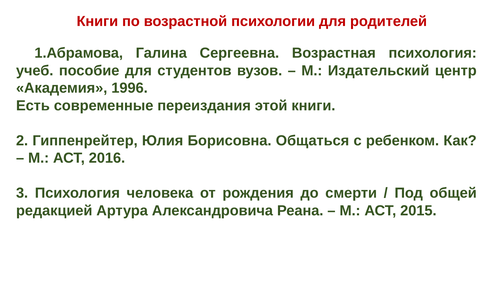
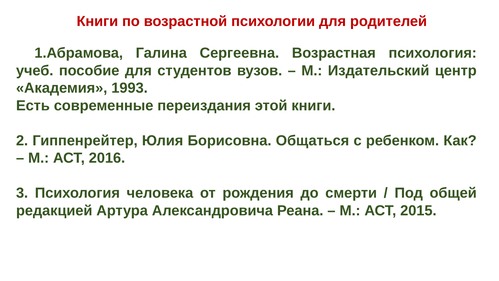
1996: 1996 -> 1993
